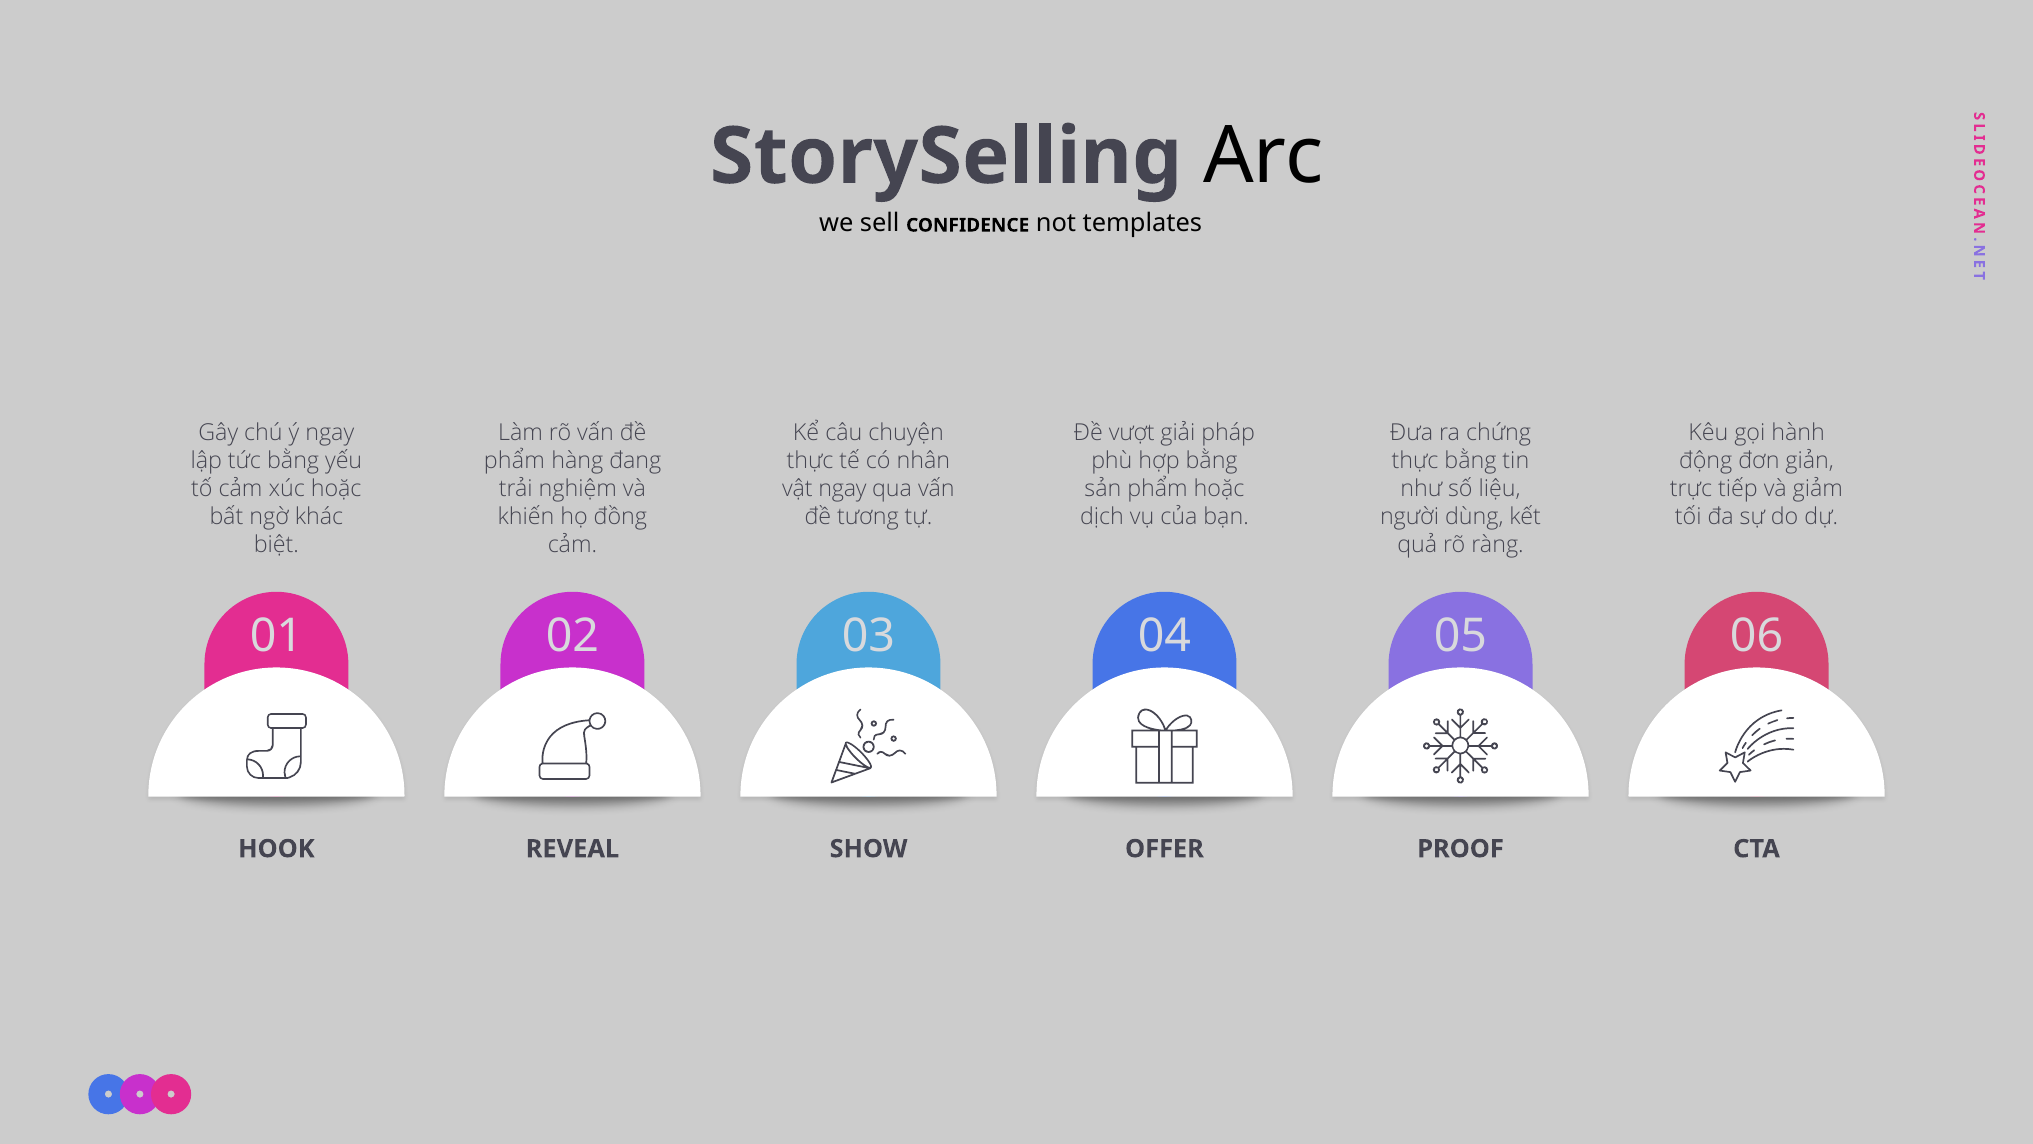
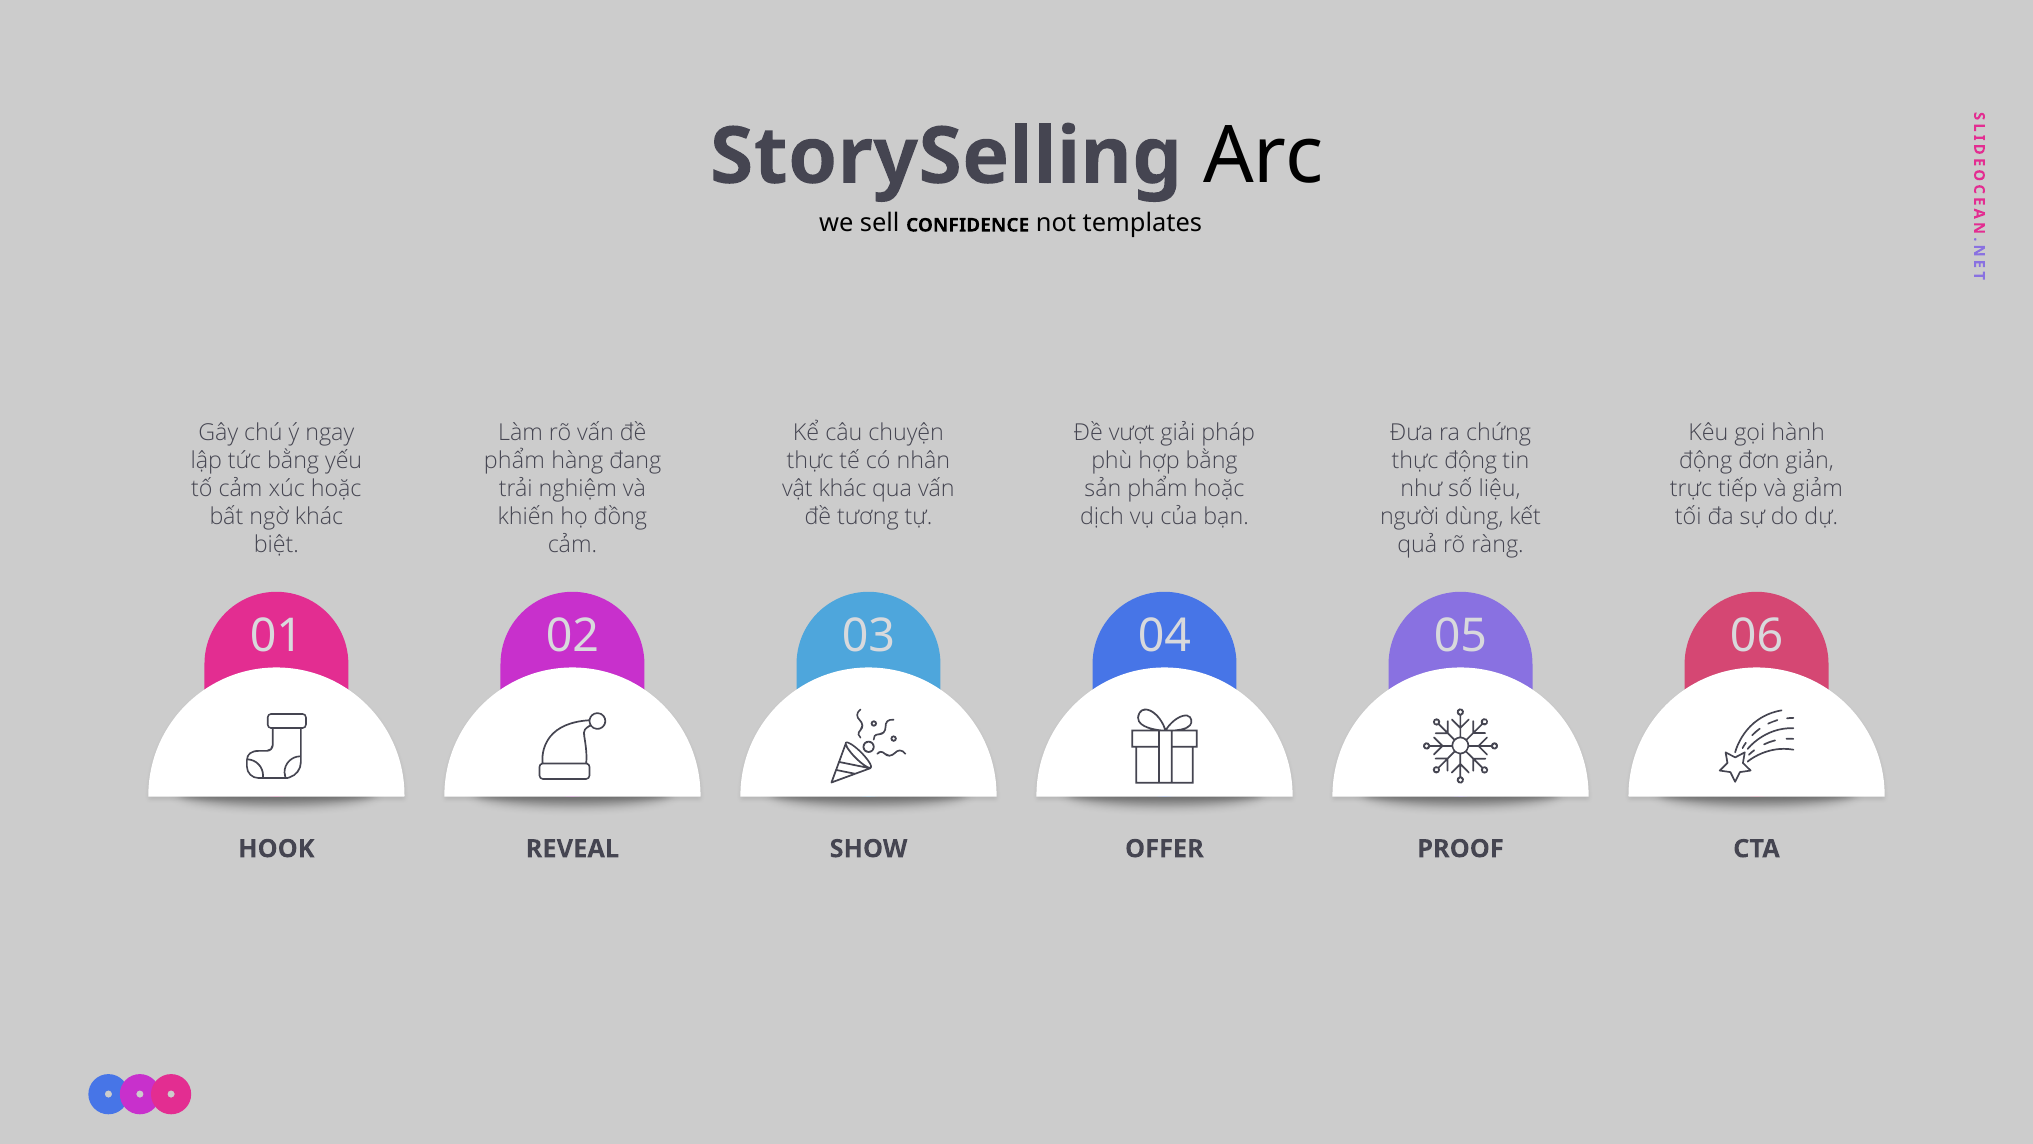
thực bằng: bằng -> động
vật ngay: ngay -> khác
